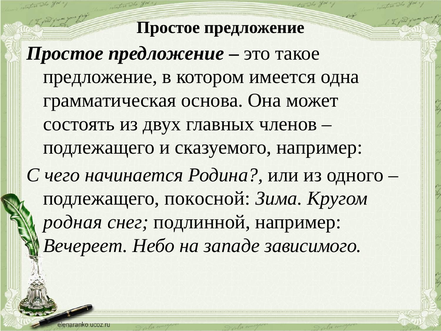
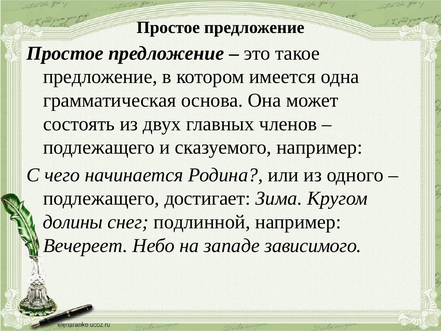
покосной: покосной -> достигает
родная: родная -> долины
